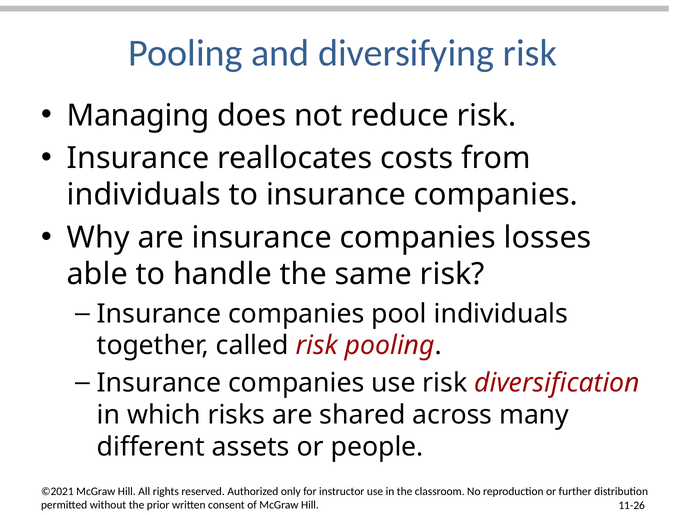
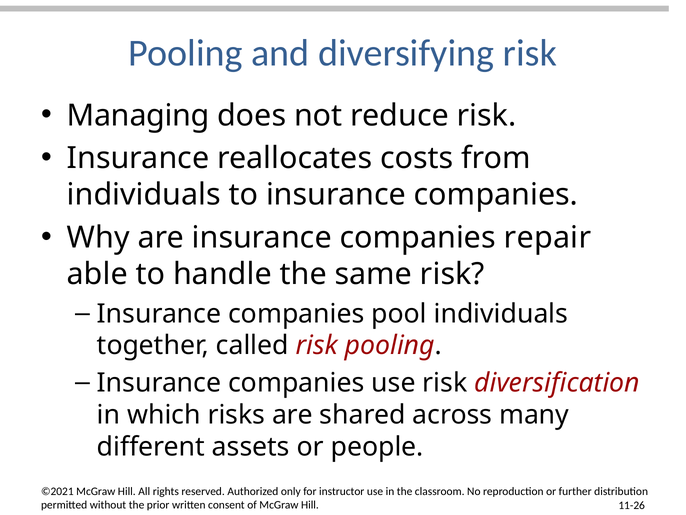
losses: losses -> repair
